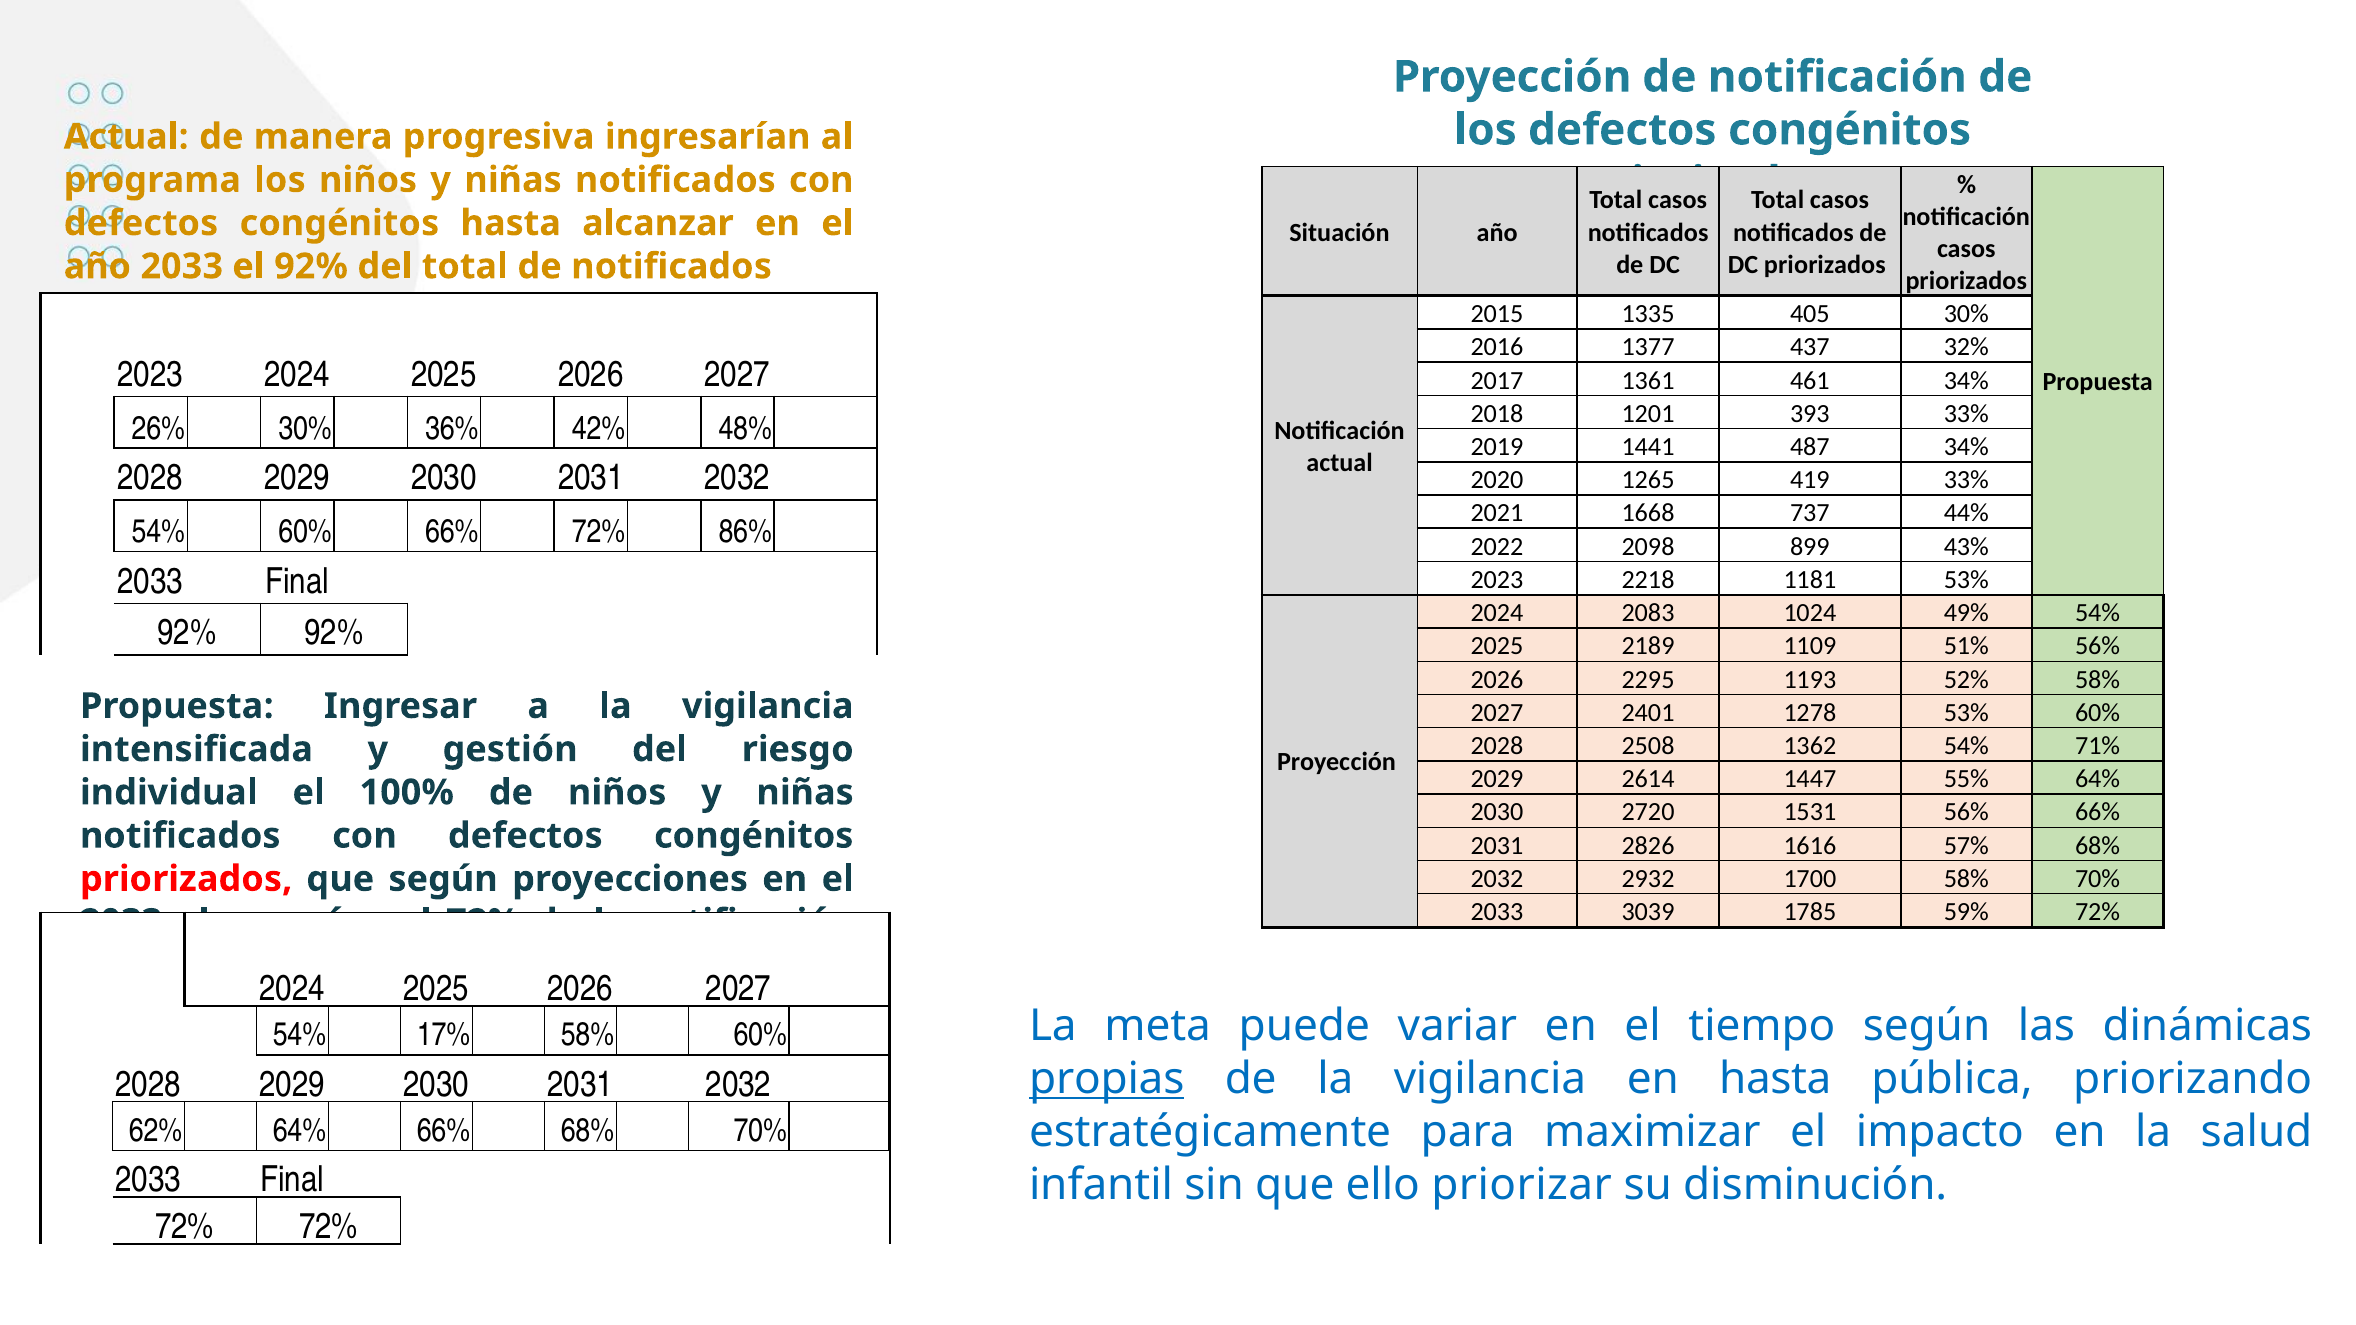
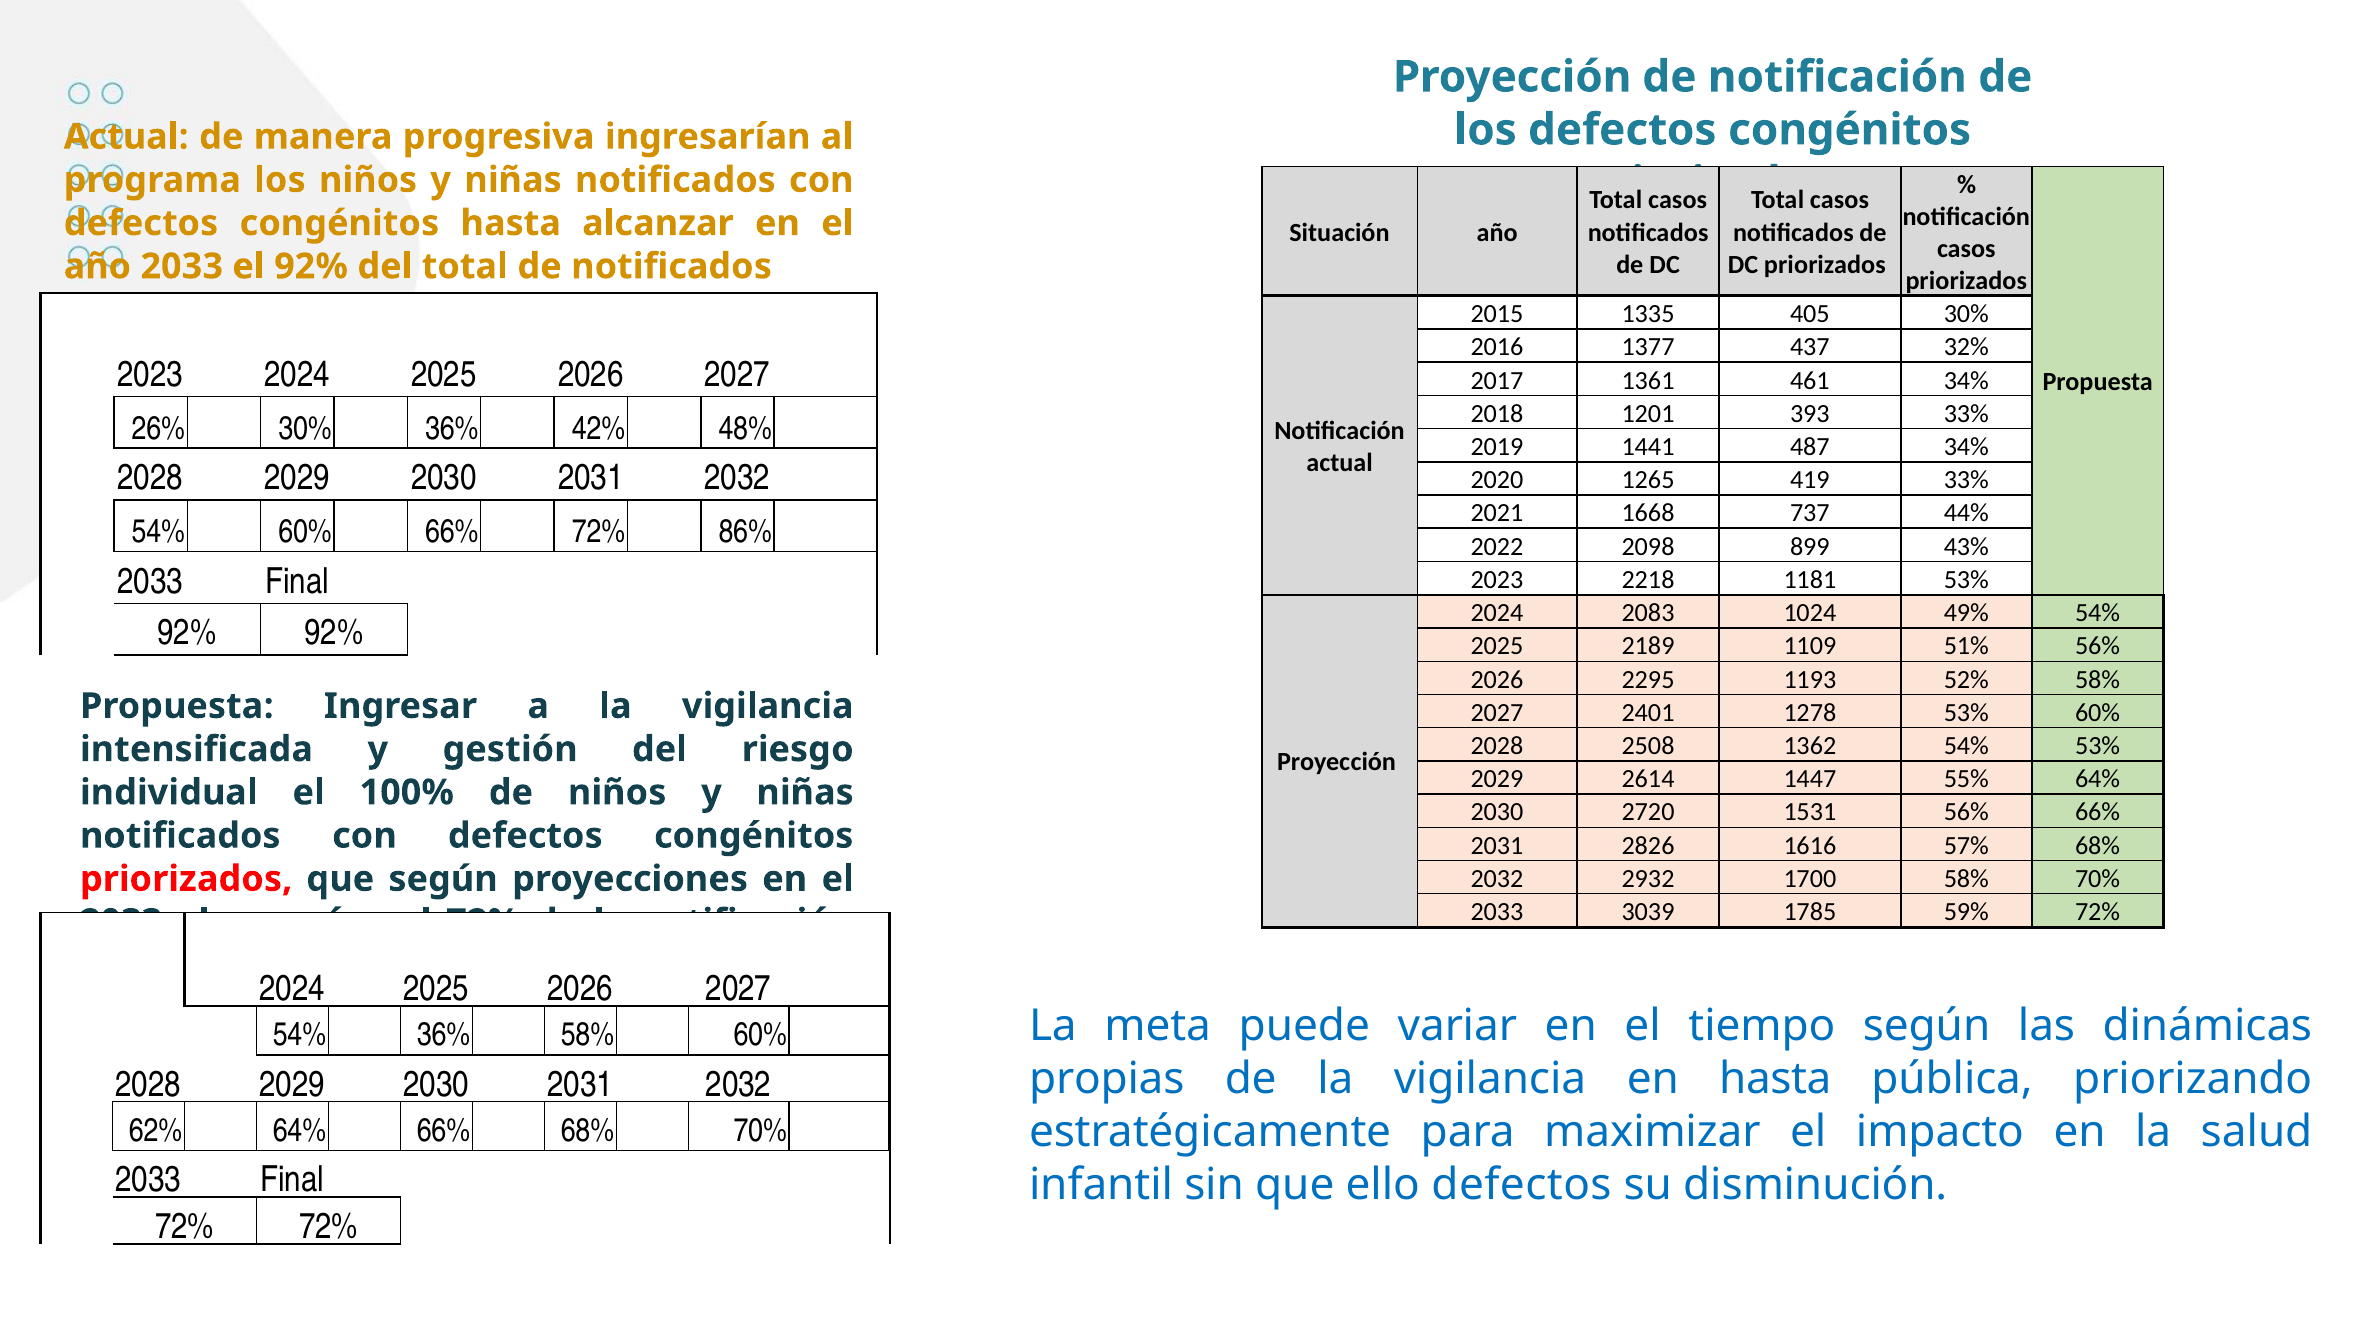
54% 71%: 71% -> 53%
54% 17%: 17% -> 36%
propias underline: present -> none
ello priorizar: priorizar -> defectos
